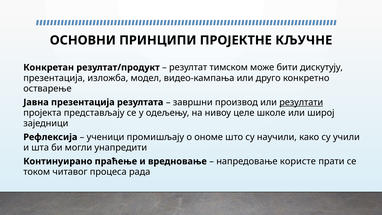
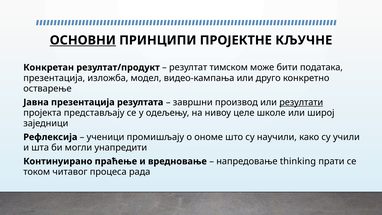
ОСНОВНИ underline: none -> present
дискутују: дискутују -> података
користе: користе -> thinking
